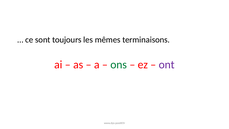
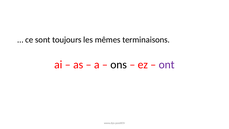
ons colour: green -> black
